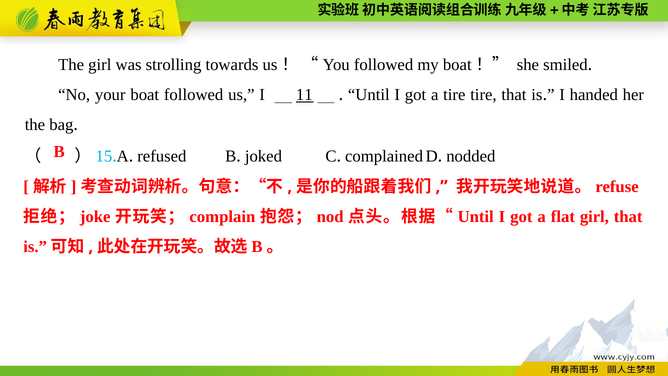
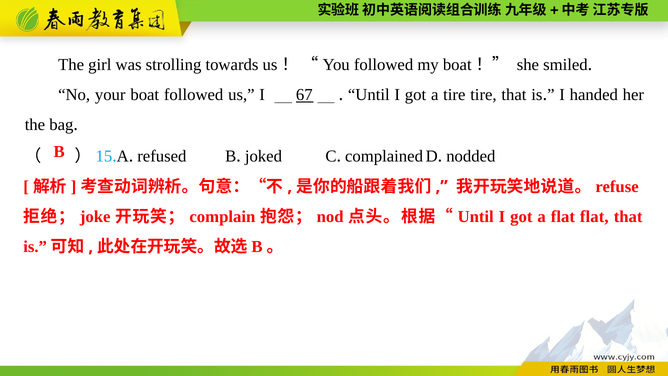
11: 11 -> 67
flat girl: girl -> flat
